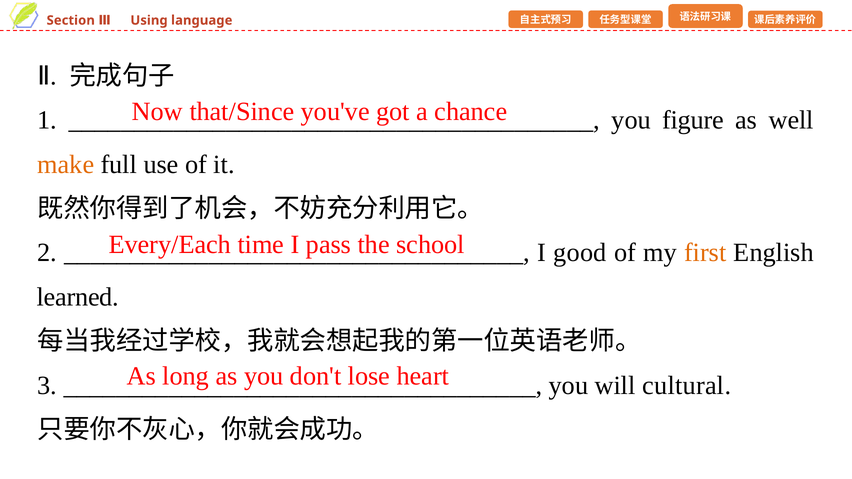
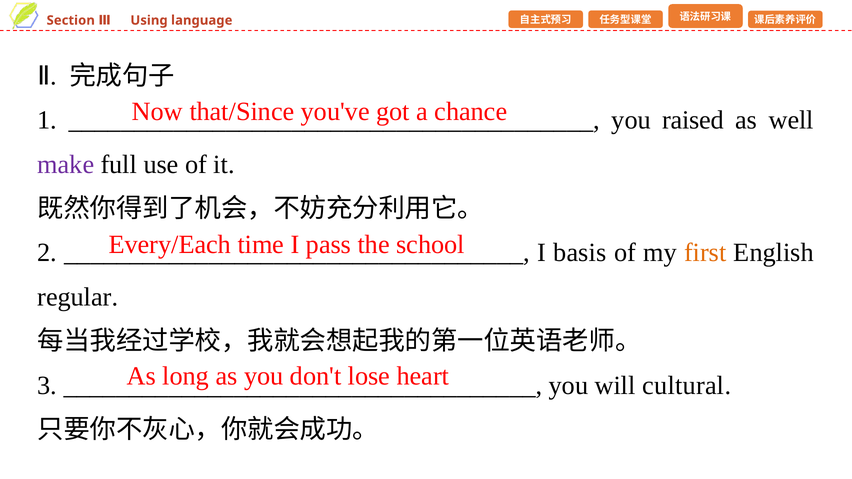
figure: figure -> raised
make colour: orange -> purple
good: good -> basis
learned: learned -> regular
